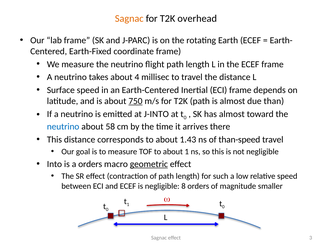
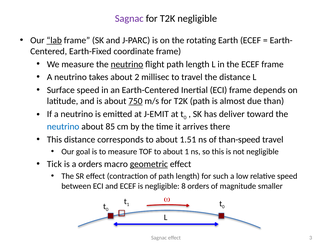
Sagnac at (129, 18) colour: orange -> purple
T2K overhead: overhead -> negligible
lab underline: none -> present
neutrino at (127, 64) underline: none -> present
4: 4 -> 2
J-INTO: J-INTO -> J-EMIT
has almost: almost -> deliver
58: 58 -> 85
1.43: 1.43 -> 1.51
Into: Into -> Tick
